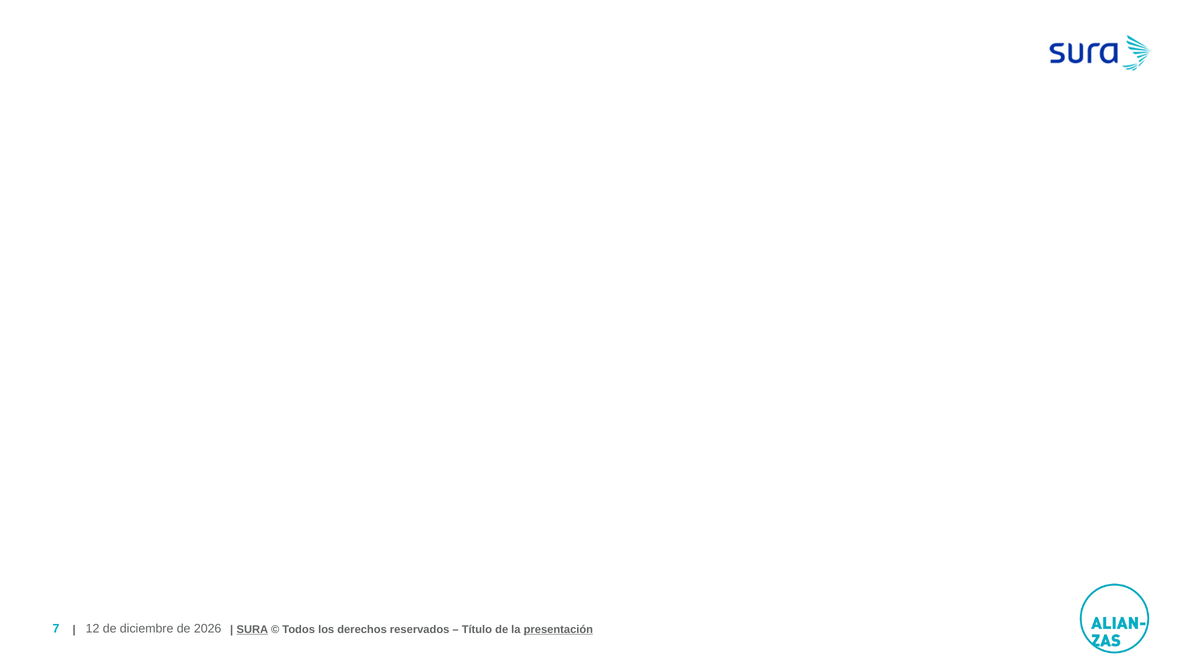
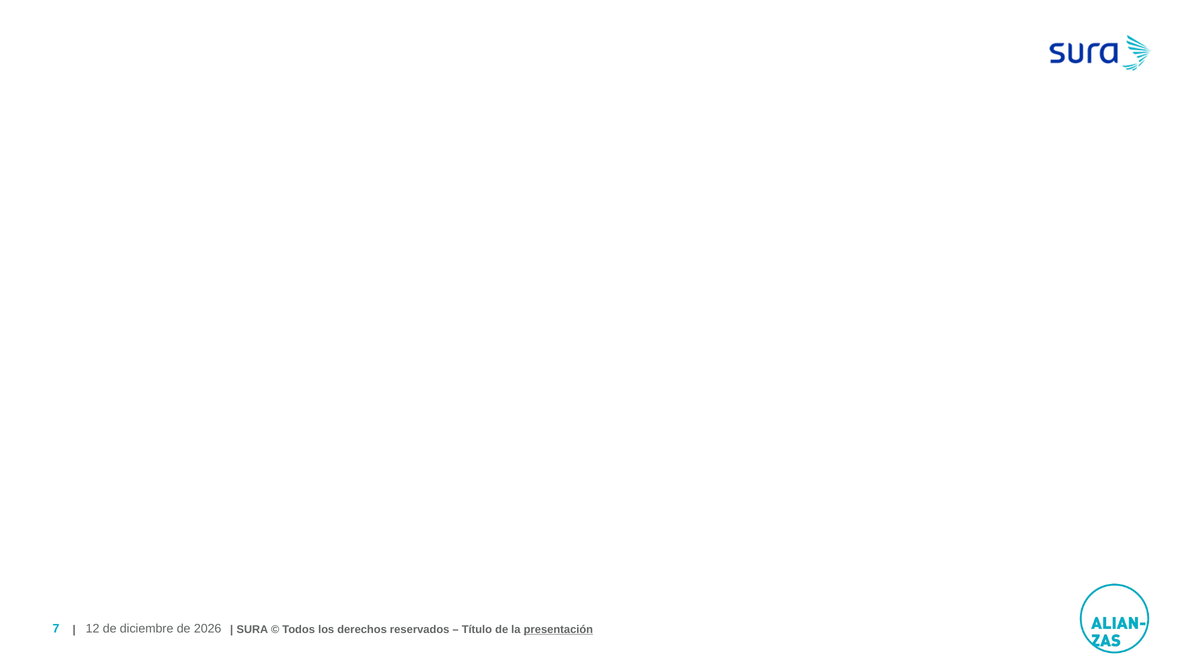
SURA underline: present -> none
